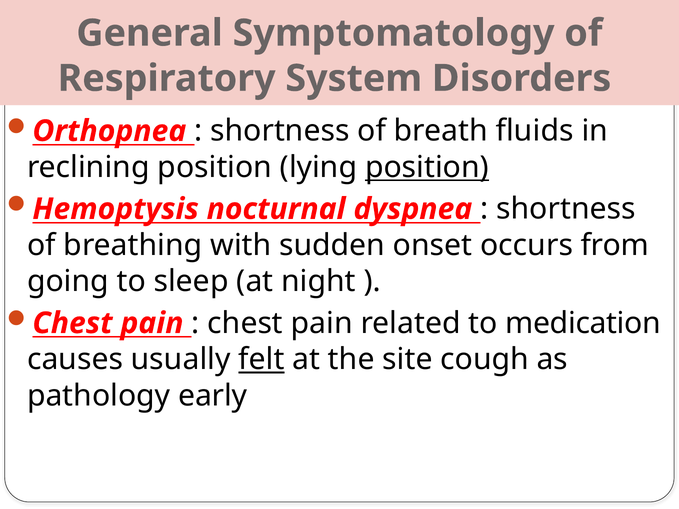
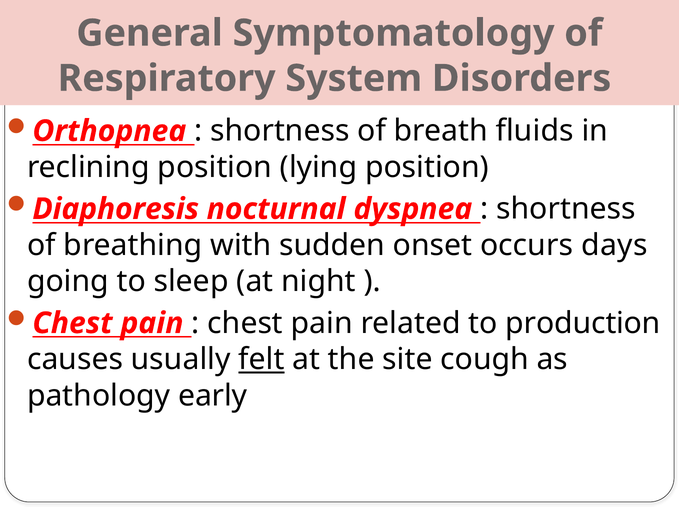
position at (427, 167) underline: present -> none
Hemoptysis: Hemoptysis -> Diaphoresis
from: from -> days
medication: medication -> production
